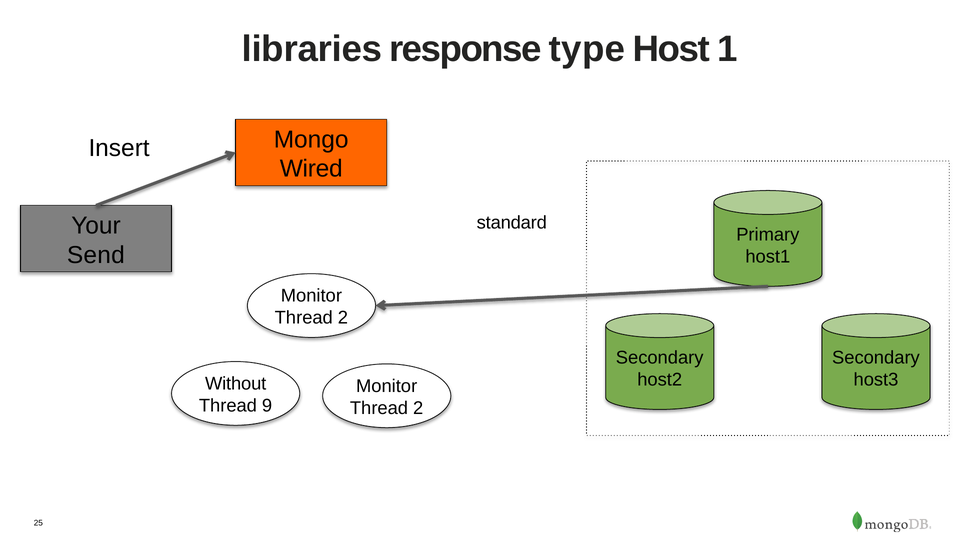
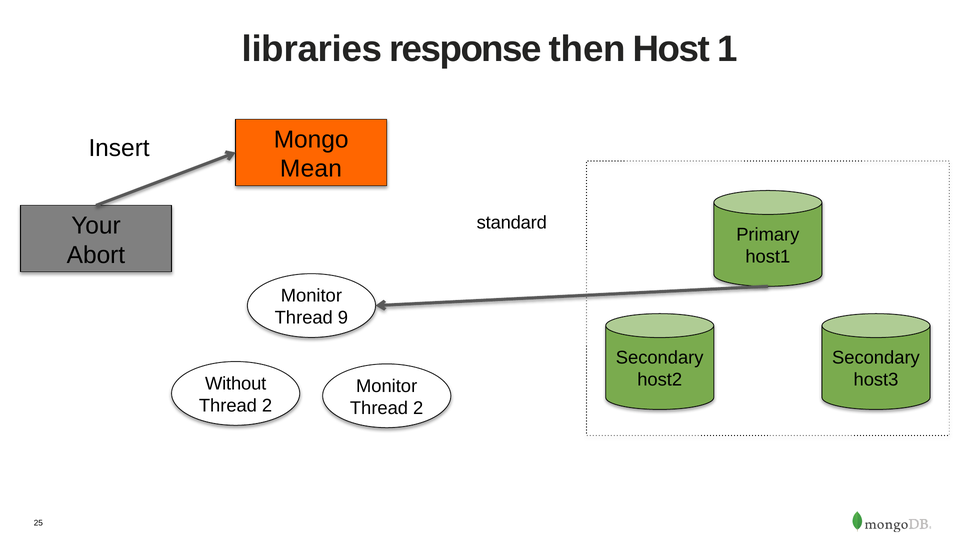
type: type -> then
Wired: Wired -> Mean
Send: Send -> Abort
2 at (343, 318): 2 -> 9
9 at (267, 405): 9 -> 2
